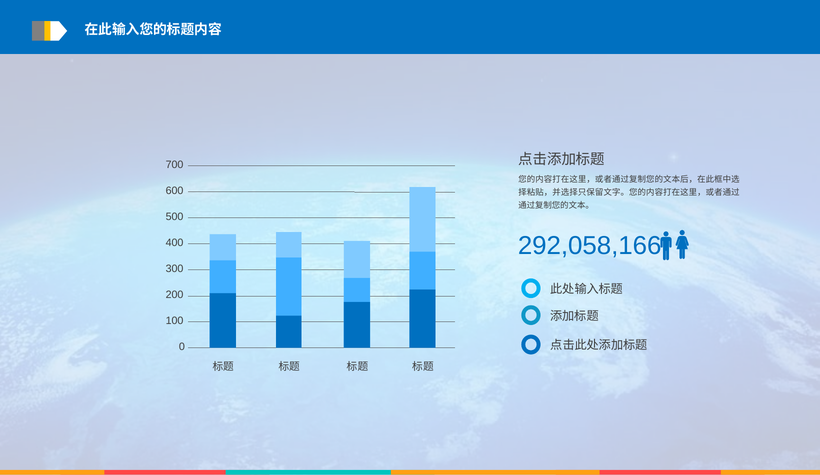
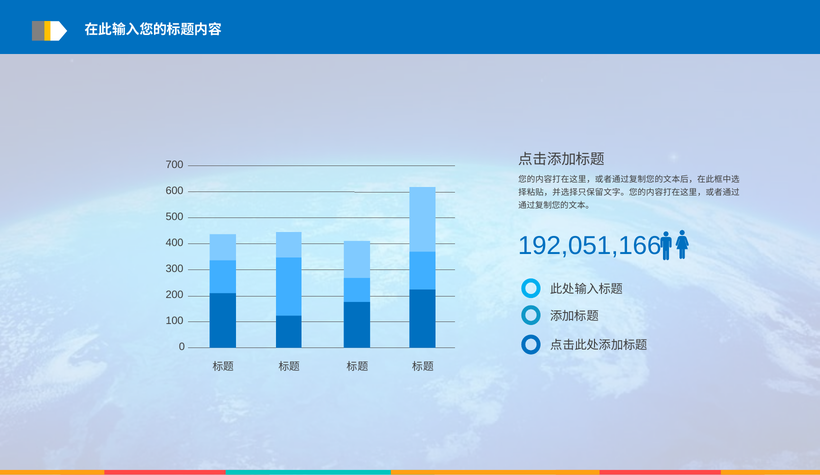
292,058,166: 292,058,166 -> 192,051,166
